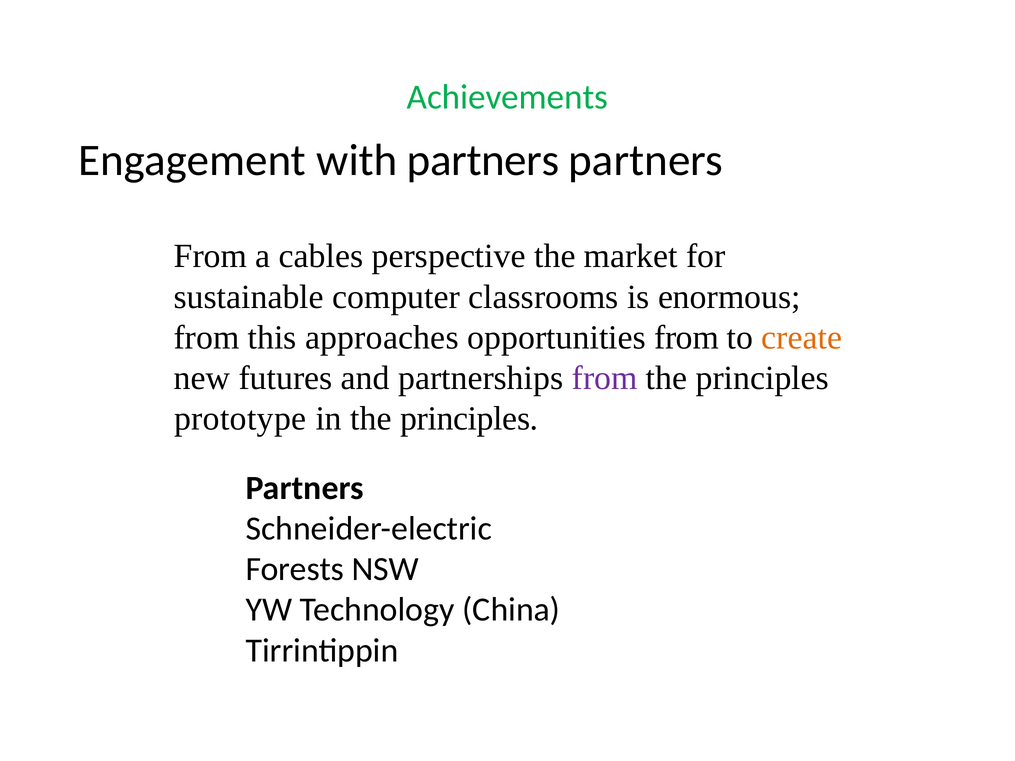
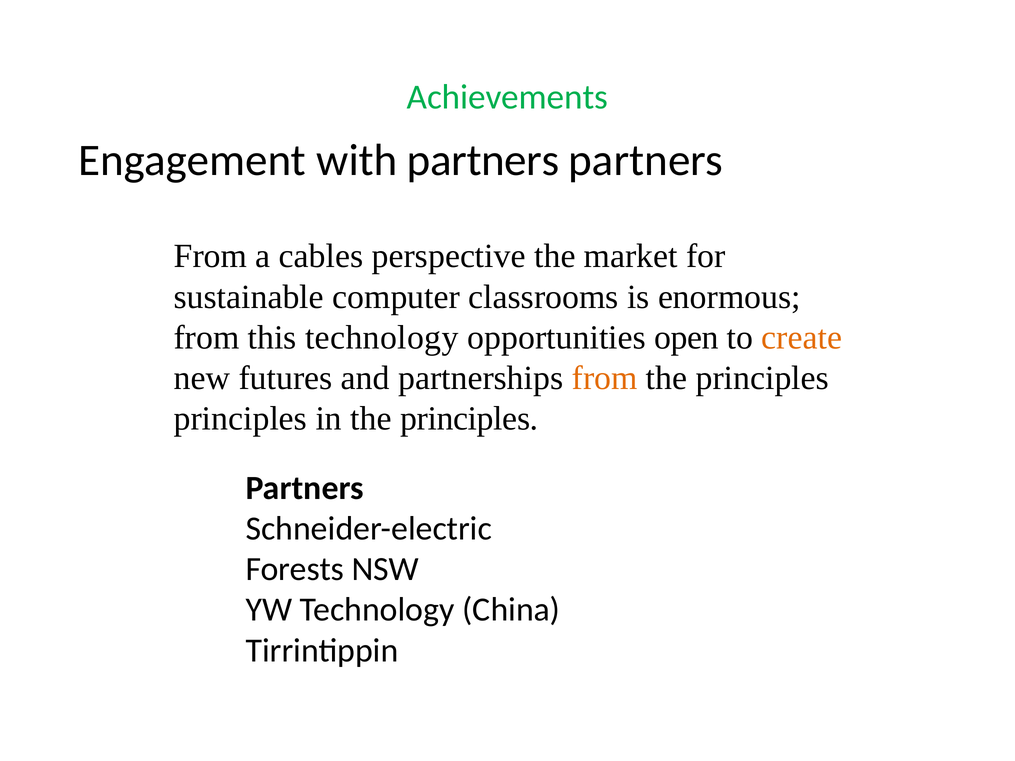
this approaches: approaches -> technology
opportunities from: from -> open
from at (605, 378) colour: purple -> orange
prototype at (240, 419): prototype -> principles
